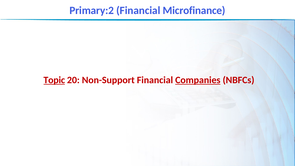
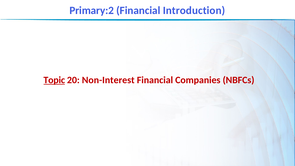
Microfinance: Microfinance -> Introduction
Non-Support: Non-Support -> Non-Interest
Companies underline: present -> none
